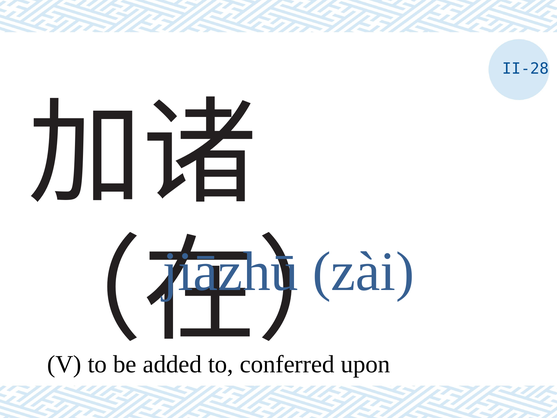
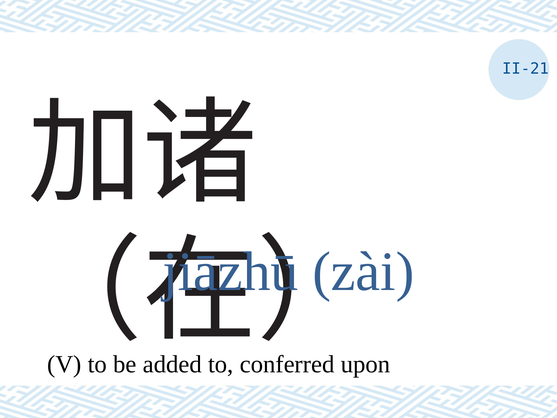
II-28: II-28 -> II-21
